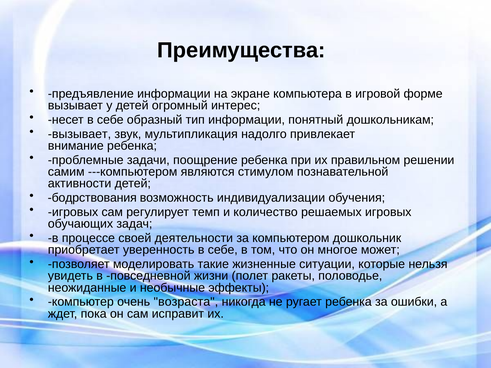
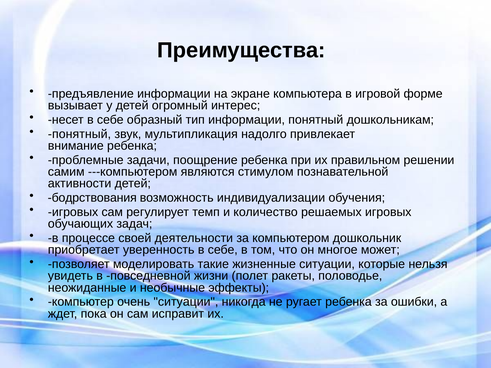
вызывает at (79, 134): вызывает -> понятный
очень возраста: возраста -> ситуации
